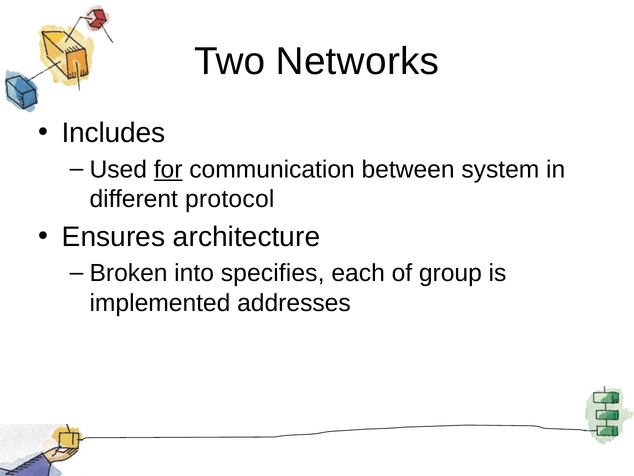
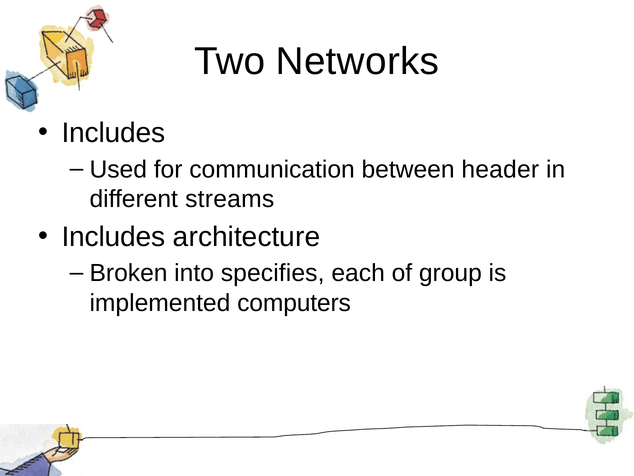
for underline: present -> none
system: system -> header
protocol: protocol -> streams
Ensures at (114, 237): Ensures -> Includes
addresses: addresses -> computers
